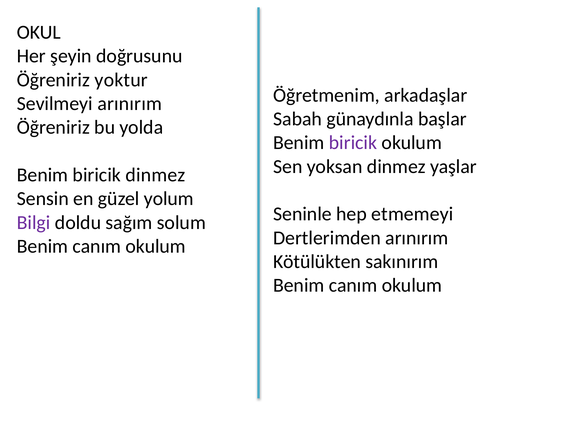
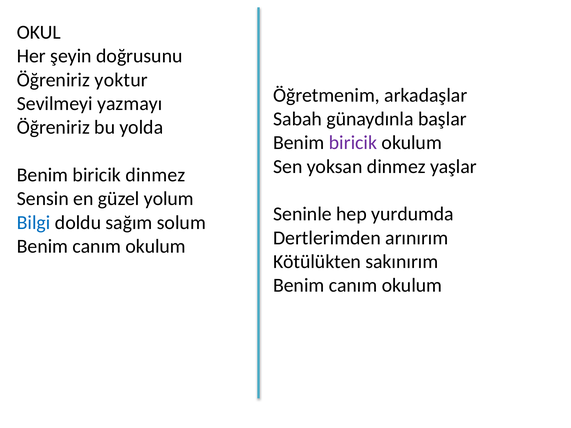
Sevilmeyi arınırım: arınırım -> yazmayı
etmemeyi: etmemeyi -> yurdumda
Bilgi colour: purple -> blue
